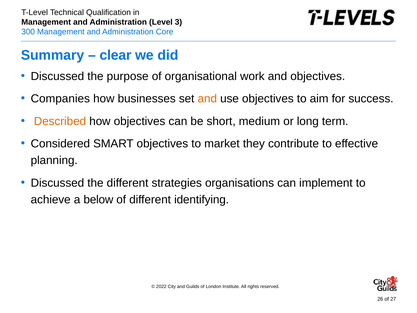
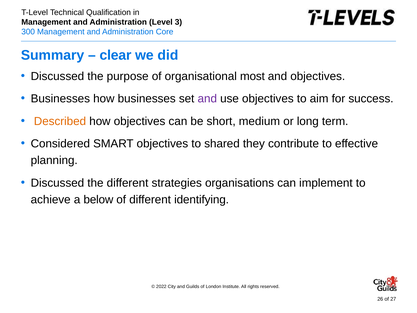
work: work -> most
Companies at (60, 99): Companies -> Businesses
and at (207, 99) colour: orange -> purple
market: market -> shared
